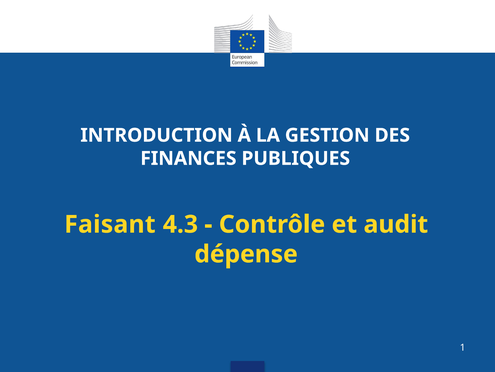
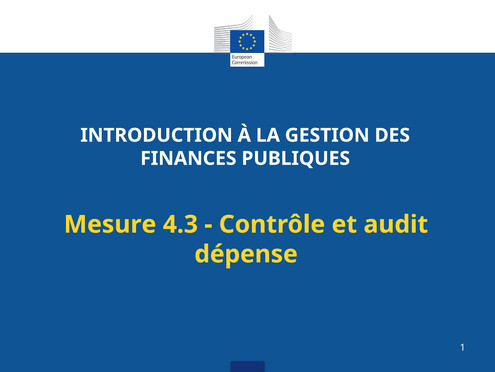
Faisant: Faisant -> Mesure
